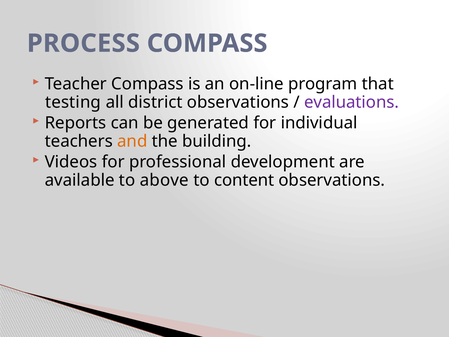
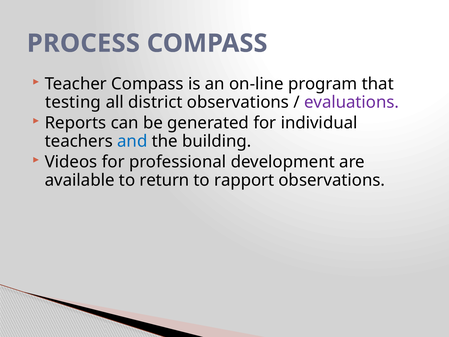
and colour: orange -> blue
above: above -> return
content: content -> rapport
